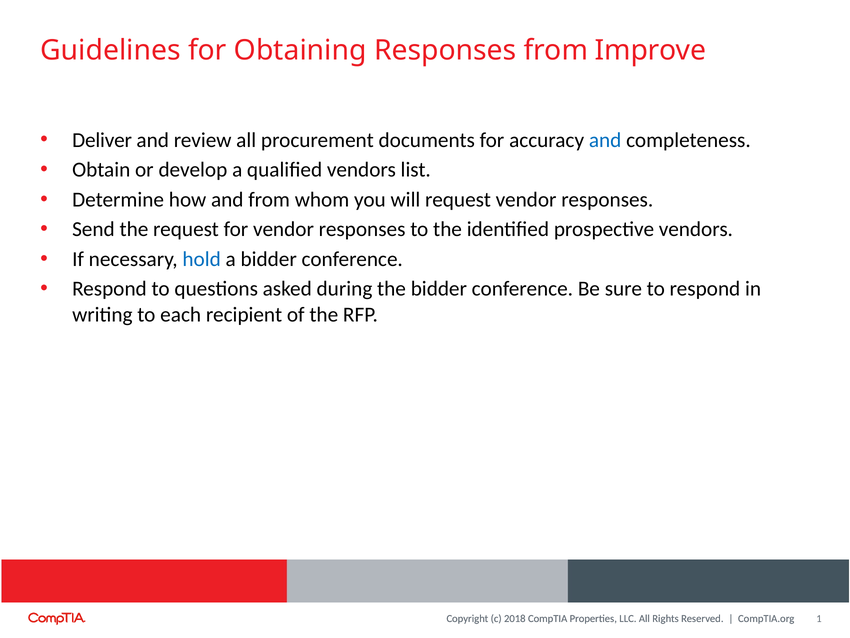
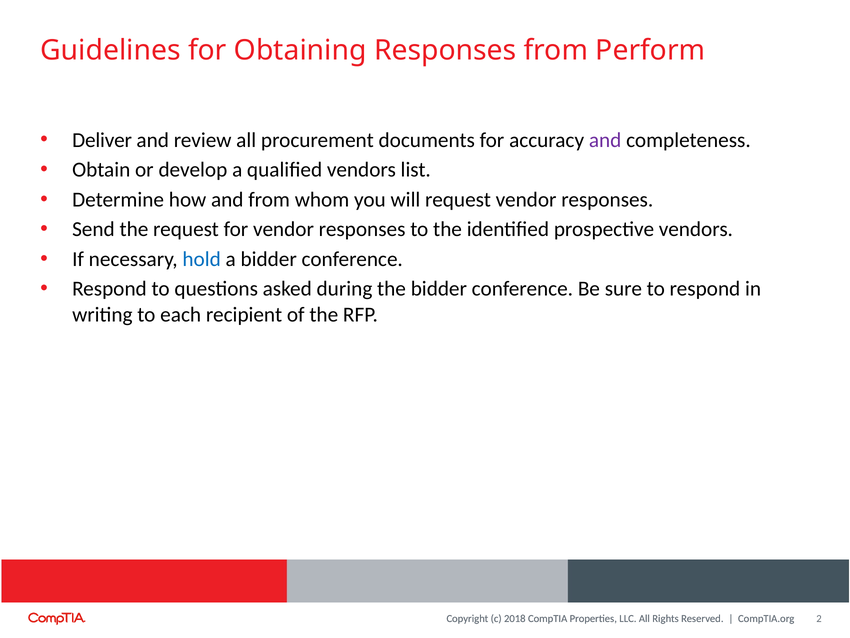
Improve: Improve -> Perform
and at (605, 140) colour: blue -> purple
1: 1 -> 2
